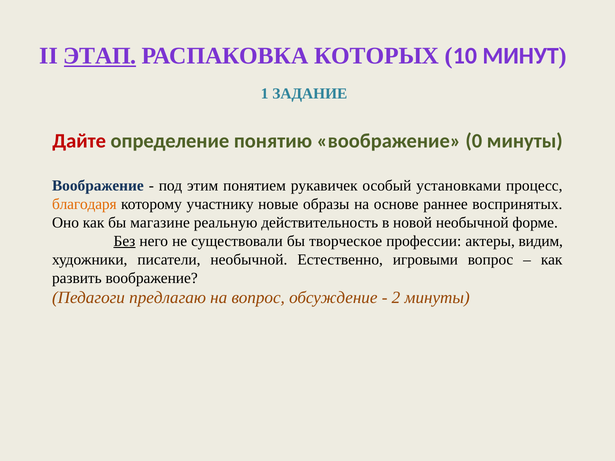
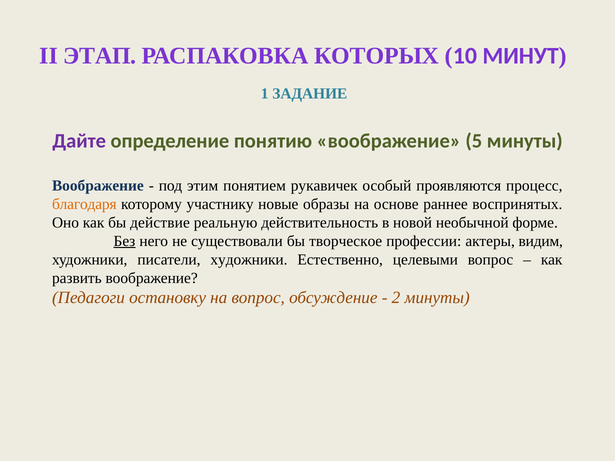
ЭТАП underline: present -> none
Дайте colour: red -> purple
0: 0 -> 5
установками: установками -> проявляются
магазине: магазине -> действие
писатели необычной: необычной -> художники
игровыми: игровыми -> целевыми
предлагаю: предлагаю -> остановку
